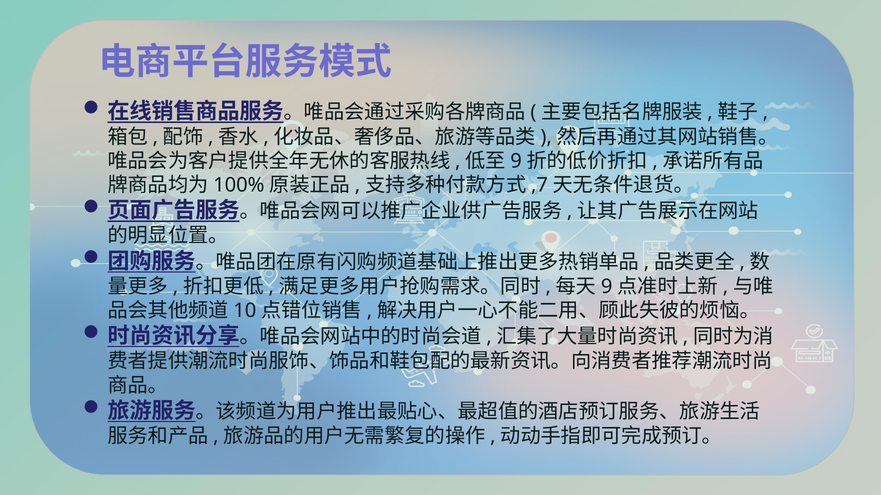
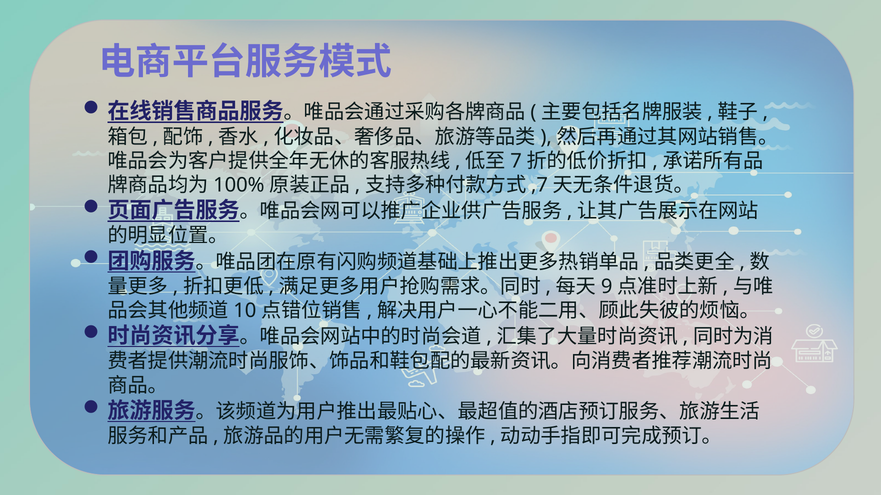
9 at (516, 161): 9 -> 7
